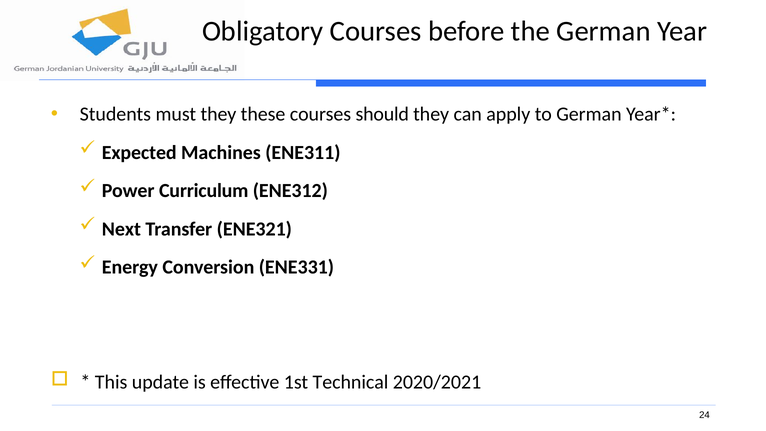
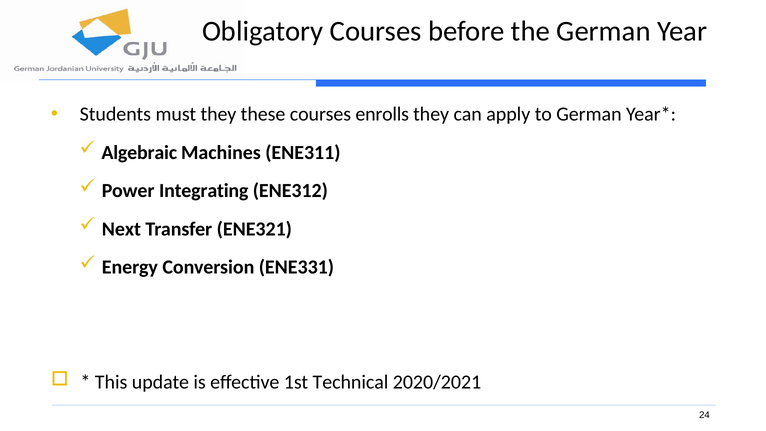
should: should -> enrolls
Expected: Expected -> Algebraic
Curriculum: Curriculum -> Integrating
